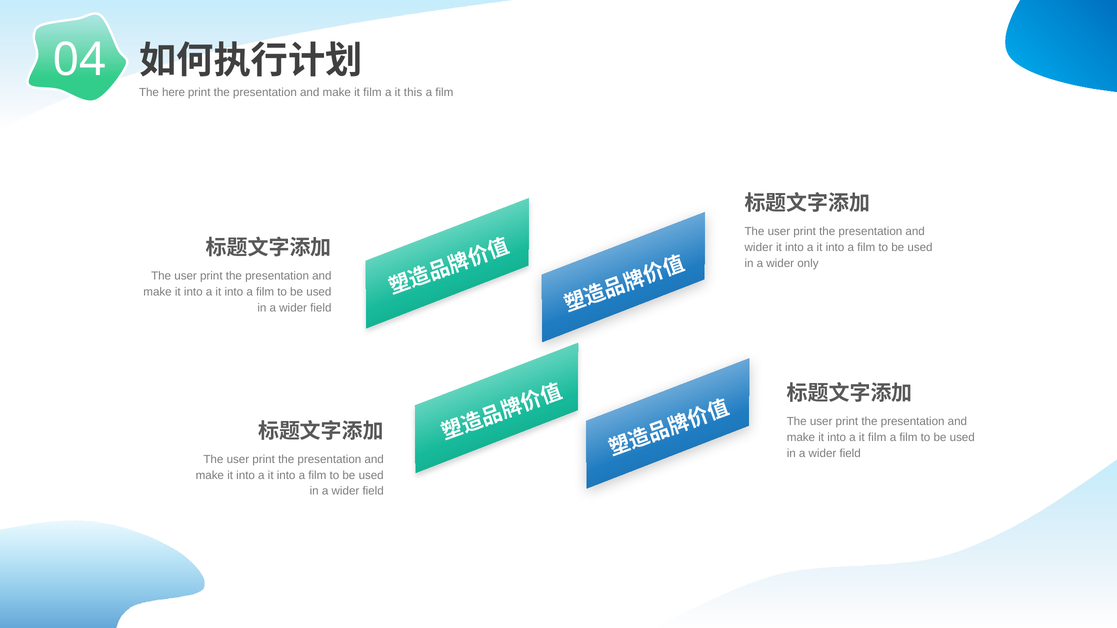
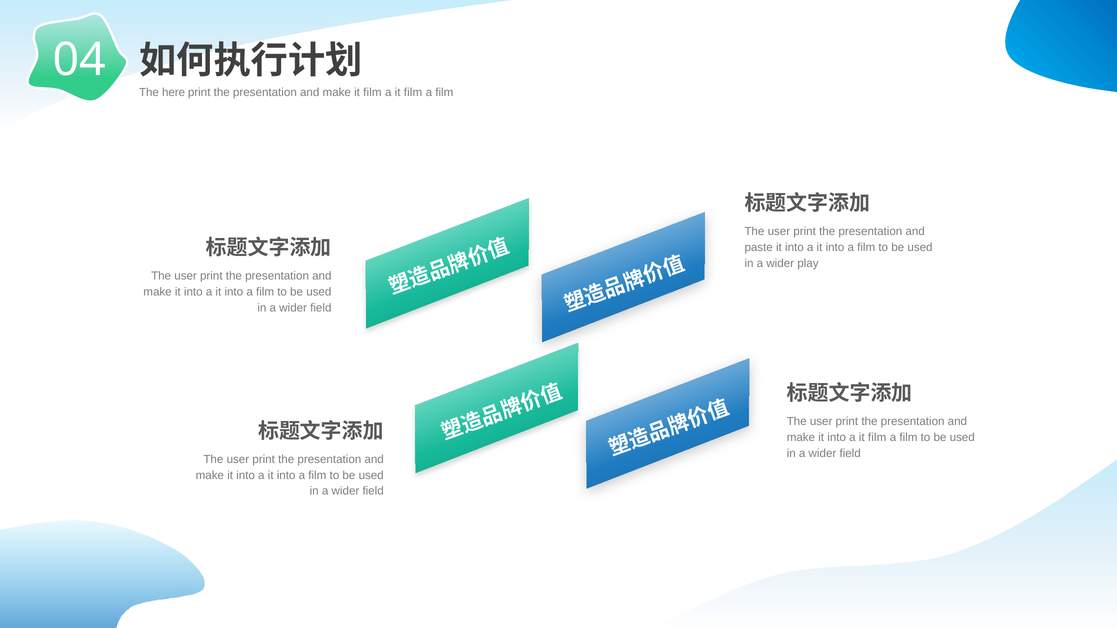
this at (413, 92): this -> film
wider at (759, 247): wider -> paste
only: only -> play
